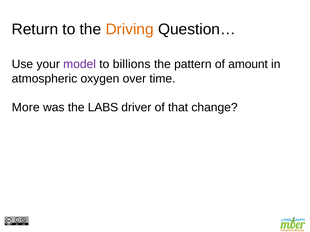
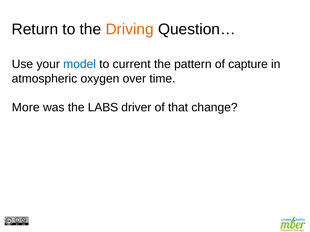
model colour: purple -> blue
billions: billions -> current
amount: amount -> capture
